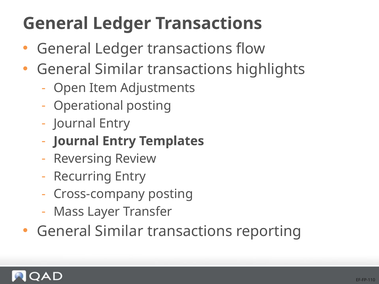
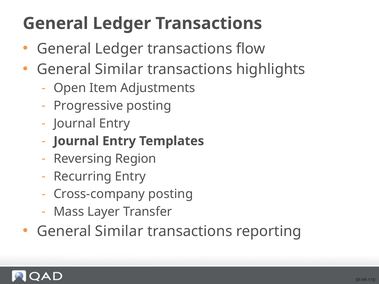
Operational: Operational -> Progressive
Review: Review -> Region
